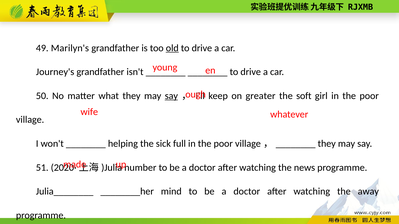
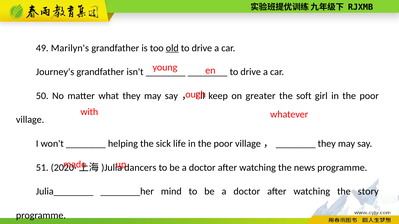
say at (171, 96) underline: present -> none
wife: wife -> with
full: full -> life
number: number -> dancers
away: away -> story
